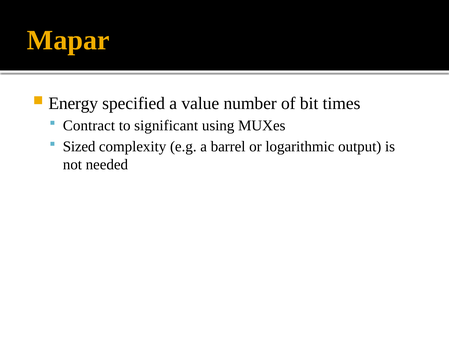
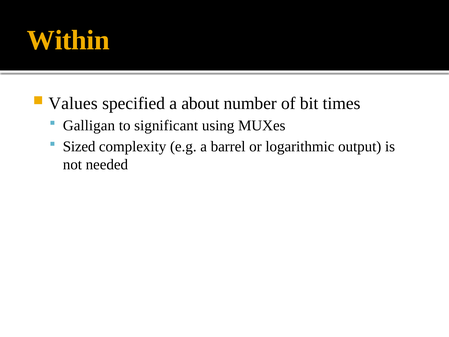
Mapar: Mapar -> Within
Energy: Energy -> Values
value: value -> about
Contract: Contract -> Galligan
